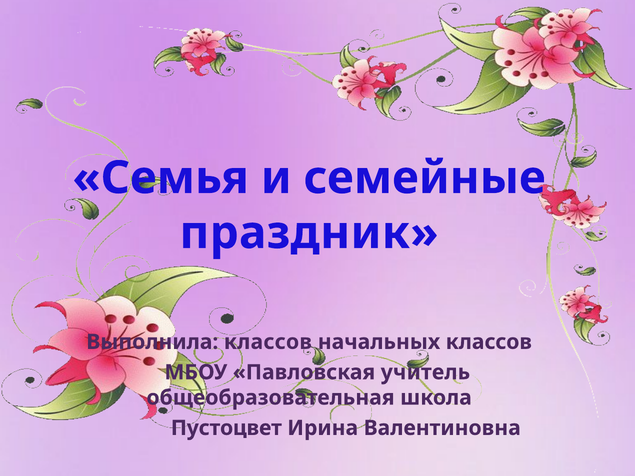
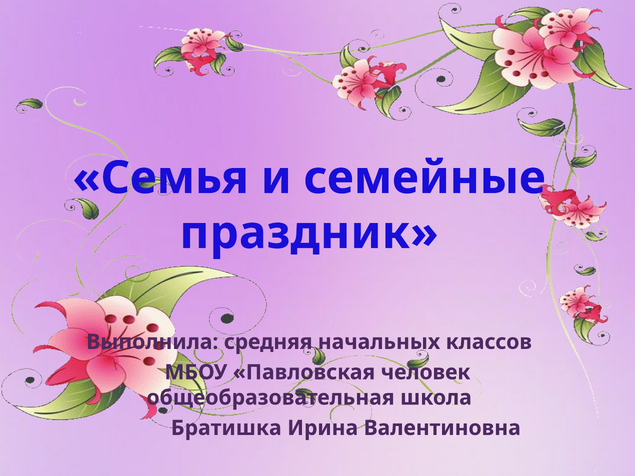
Выполнила классов: классов -> средняя
учитель: учитель -> человек
Пустоцвет: Пустоцвет -> Братишка
